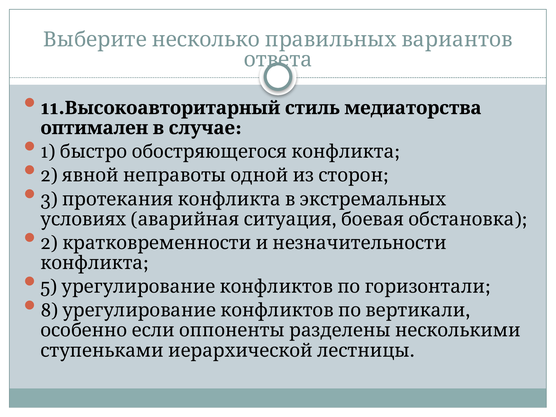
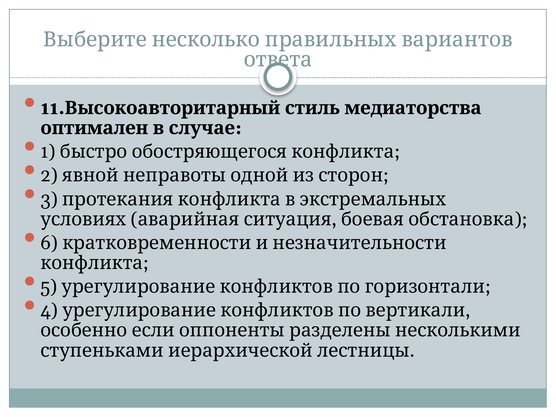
2 at (49, 243): 2 -> 6
8: 8 -> 4
